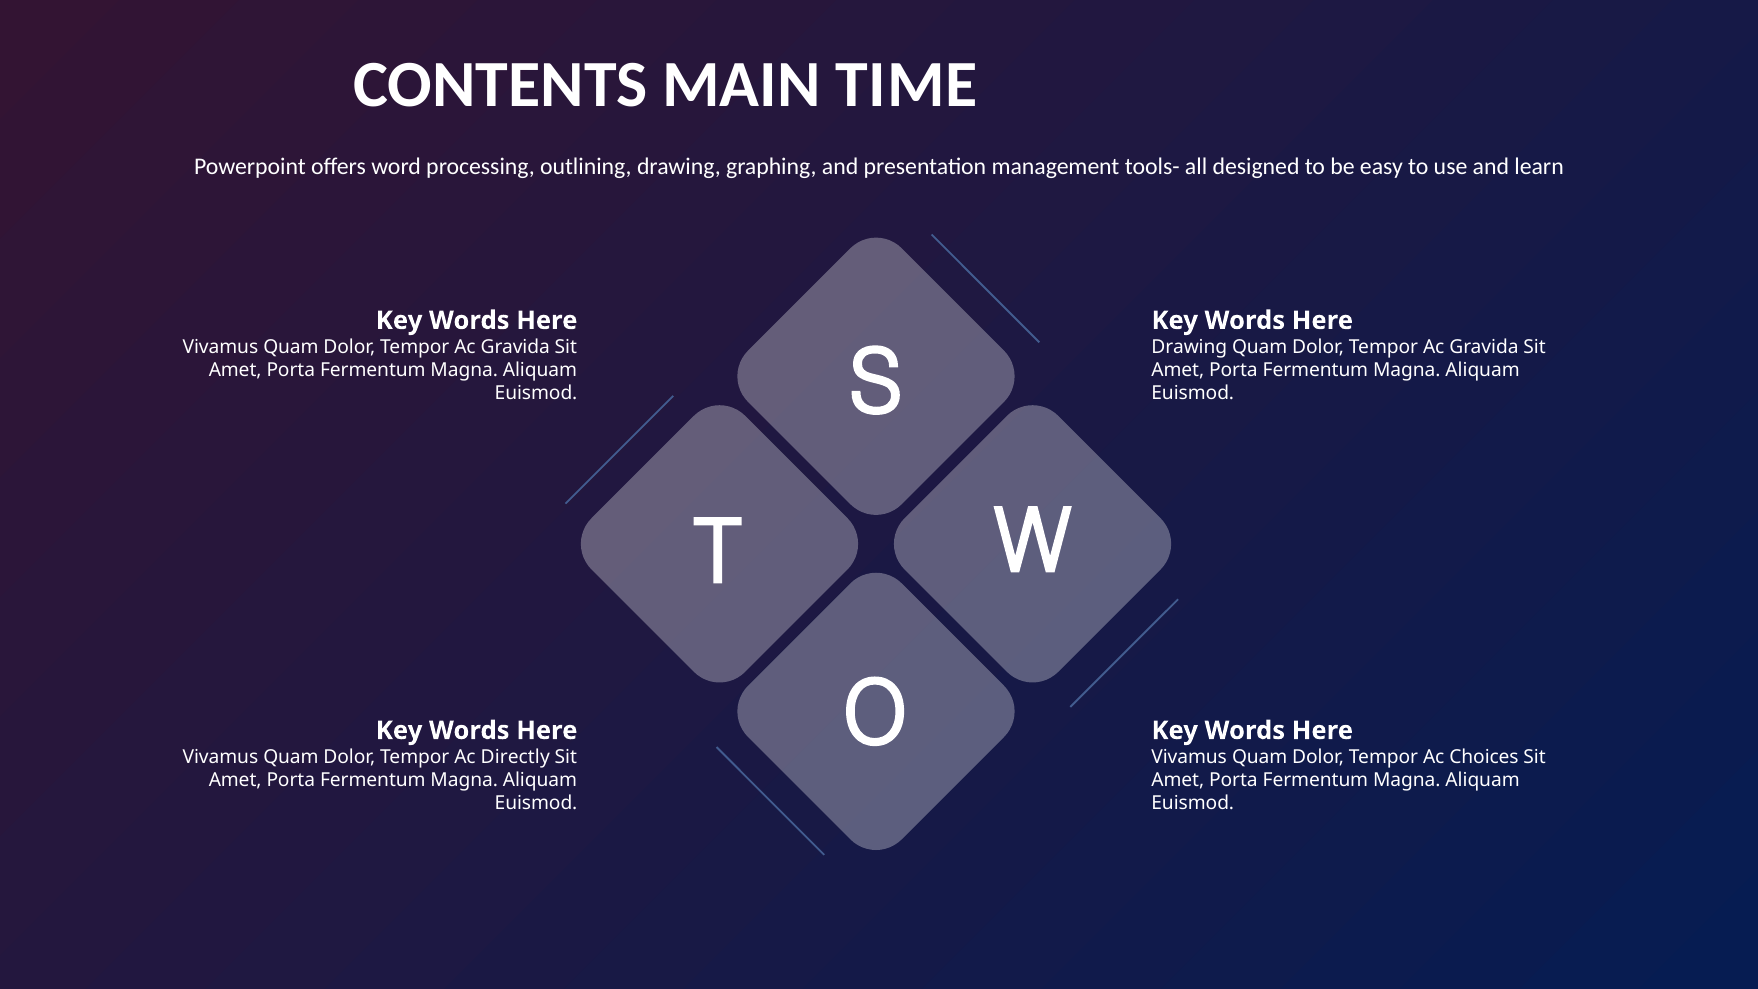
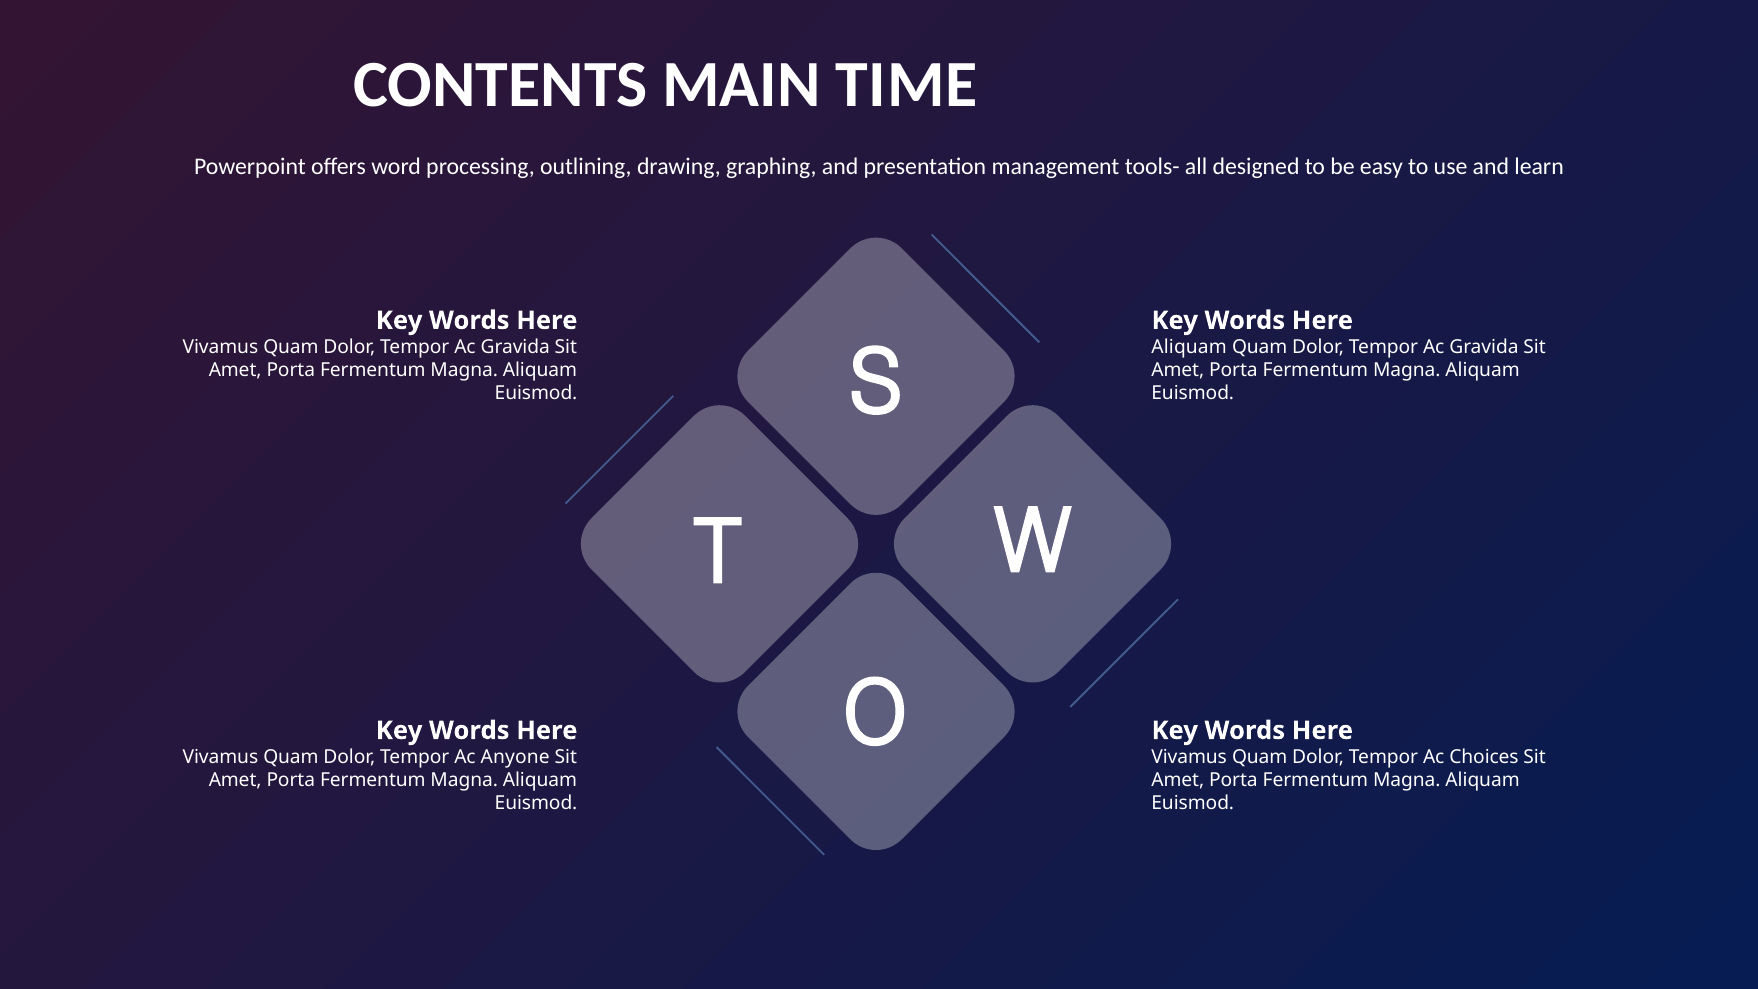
Drawing at (1189, 347): Drawing -> Aliquam
Directly: Directly -> Anyone
